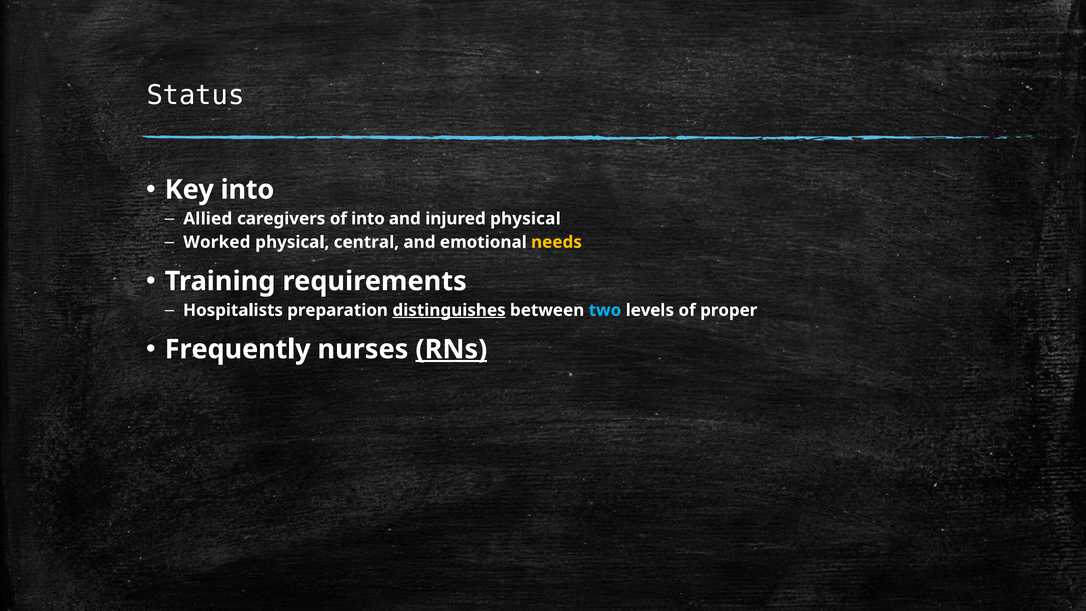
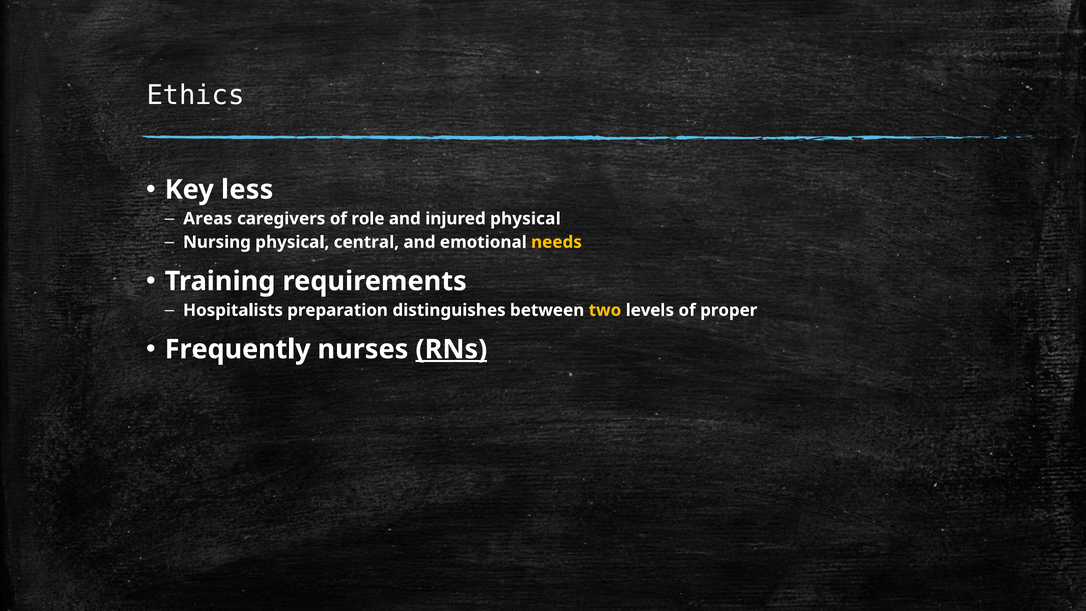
Status: Status -> Ethics
Key into: into -> less
Allied: Allied -> Areas
of into: into -> role
Worked: Worked -> Nursing
distinguishes underline: present -> none
two colour: light blue -> yellow
